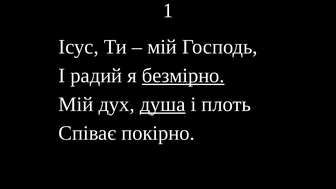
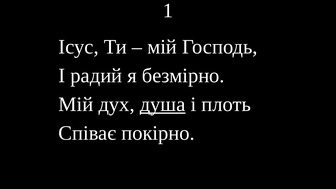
безмірно underline: present -> none
